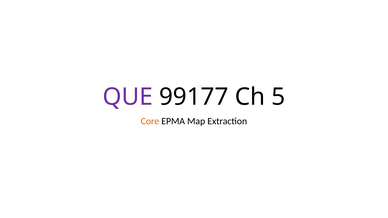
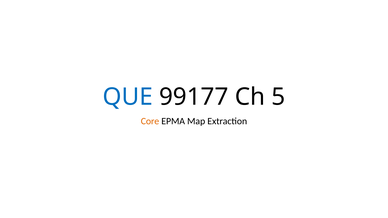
QUE colour: purple -> blue
